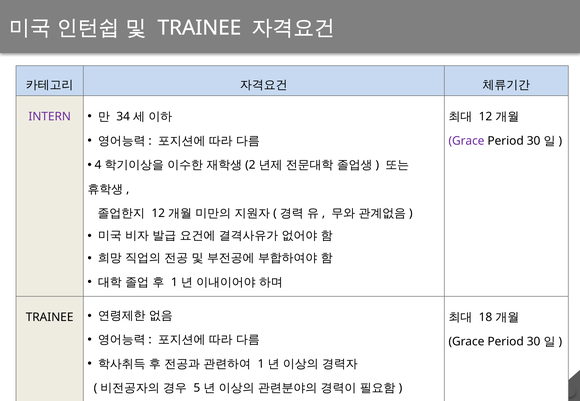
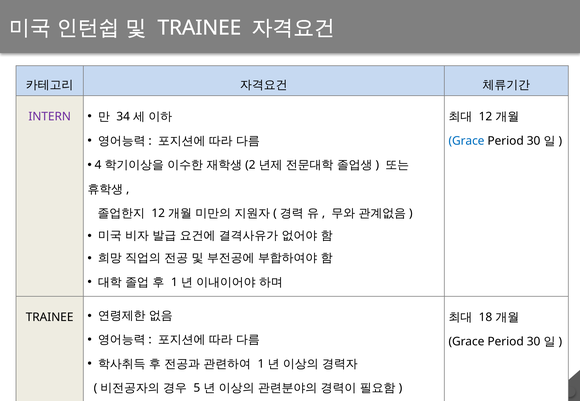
Grace at (466, 141) colour: purple -> blue
